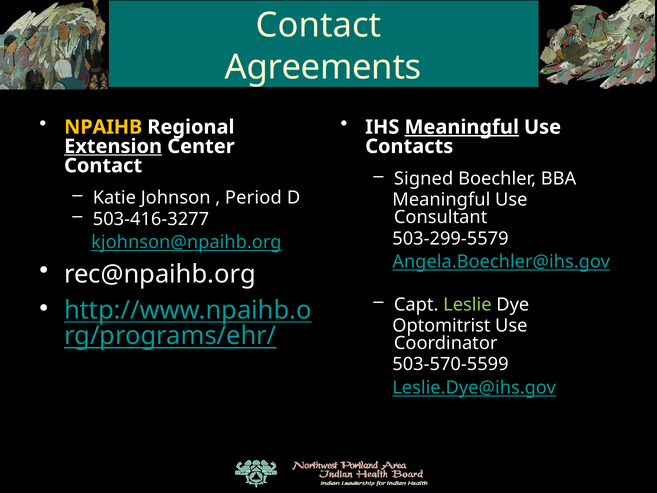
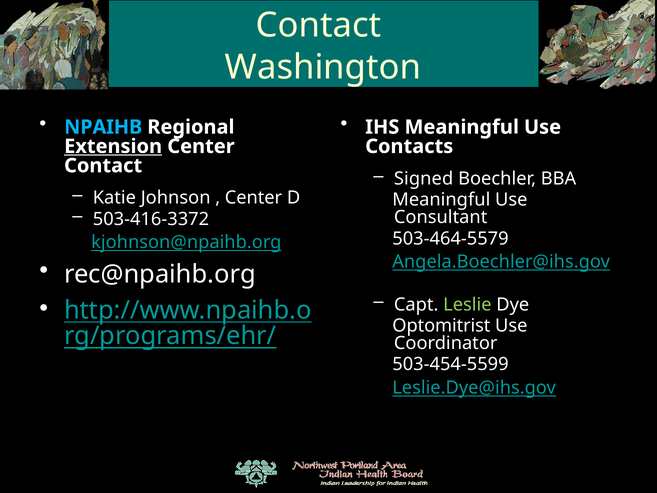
Agreements: Agreements -> Washington
NPAIHB colour: yellow -> light blue
Meaningful at (462, 127) underline: present -> none
Period at (253, 198): Period -> Center
503-416-3277: 503-416-3277 -> 503-416-3372
503-299-5579: 503-299-5579 -> 503-464-5579
503-570-5599: 503-570-5599 -> 503-454-5599
